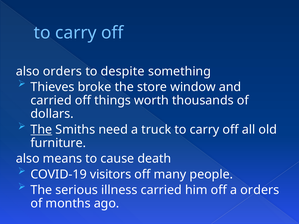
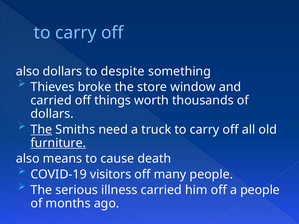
also orders: orders -> dollars
furniture underline: none -> present
a orders: orders -> people
